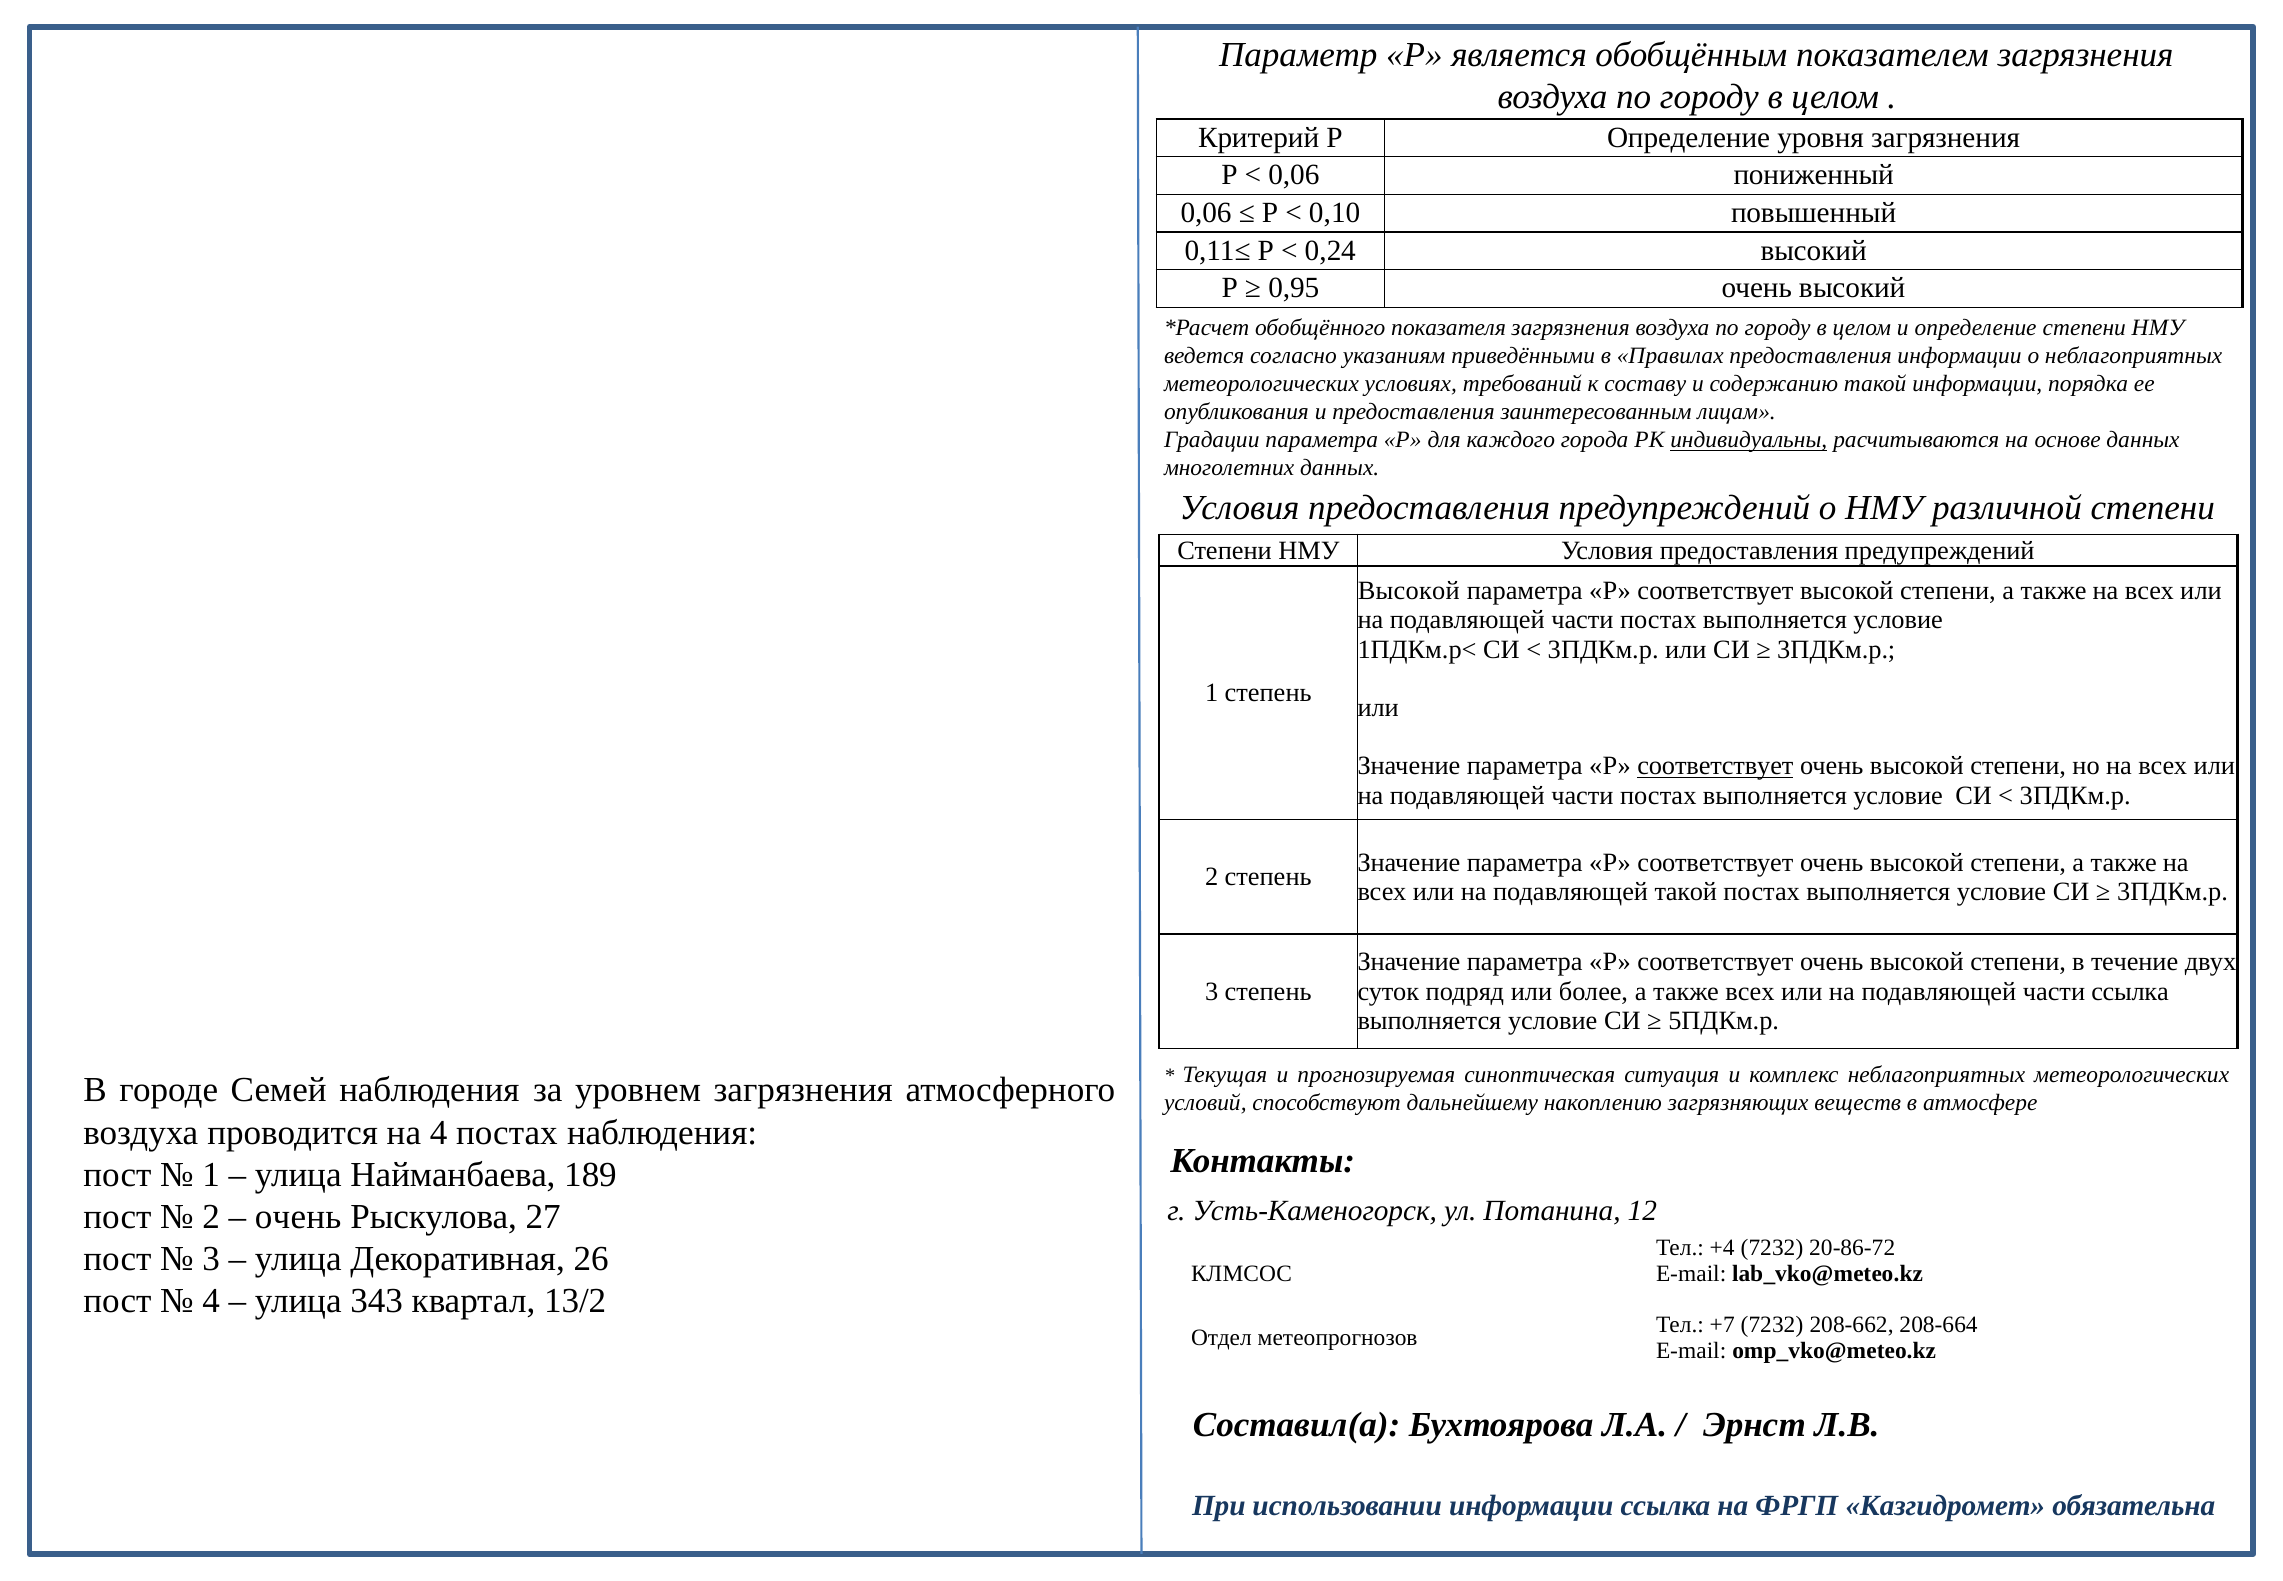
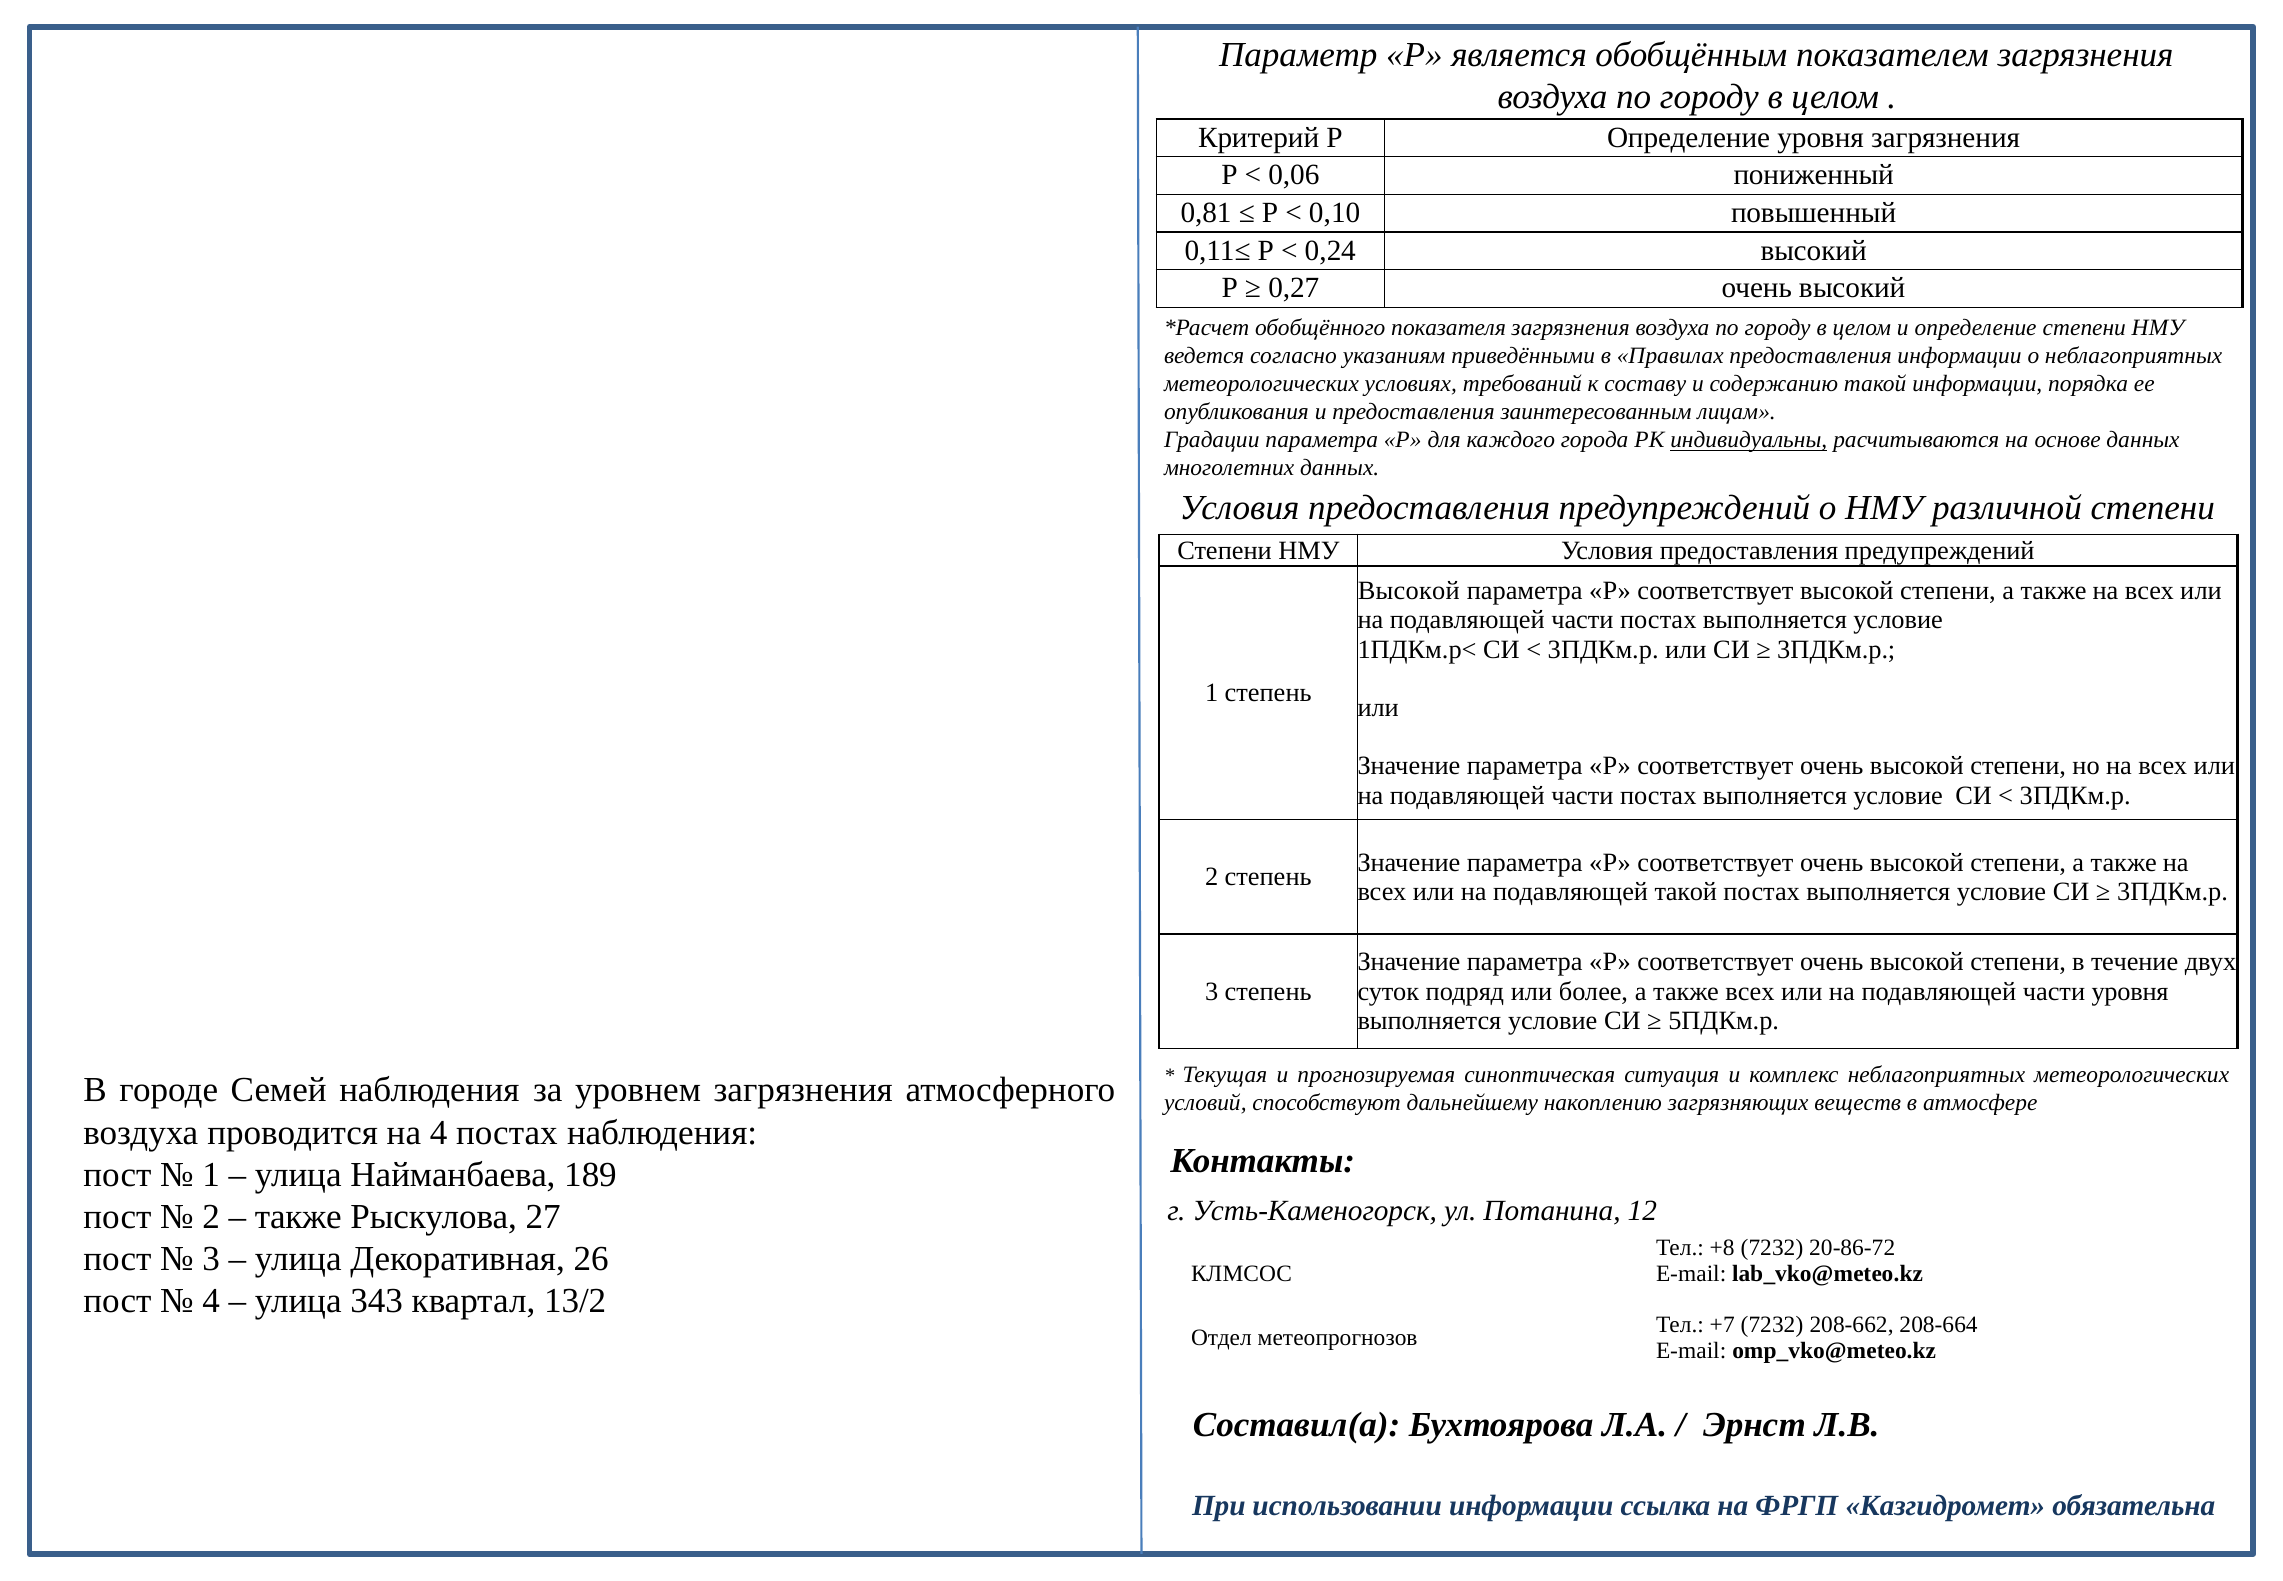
0,06 at (1206, 213): 0,06 -> 0,81
0,95: 0,95 -> 0,27
соответствует at (1715, 766) underline: present -> none
части ссылка: ссылка -> уровня
очень at (298, 1216): очень -> также
+4: +4 -> +8
